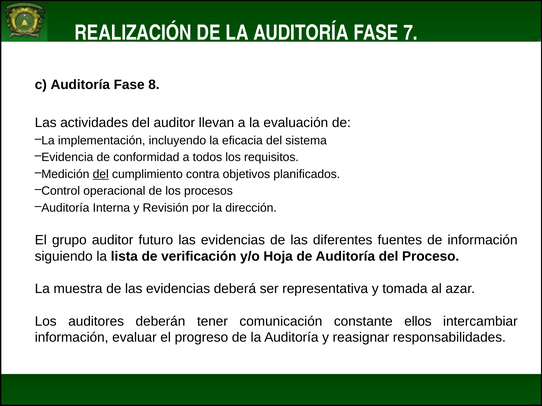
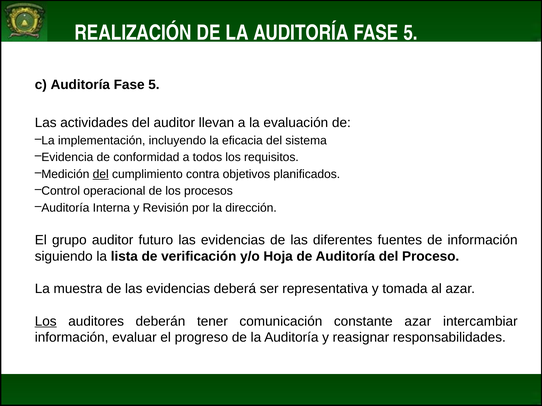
LA AUDITORÍA FASE 7: 7 -> 5
c Auditoría Fase 8: 8 -> 5
Los at (46, 322) underline: none -> present
constante ellos: ellos -> azar
